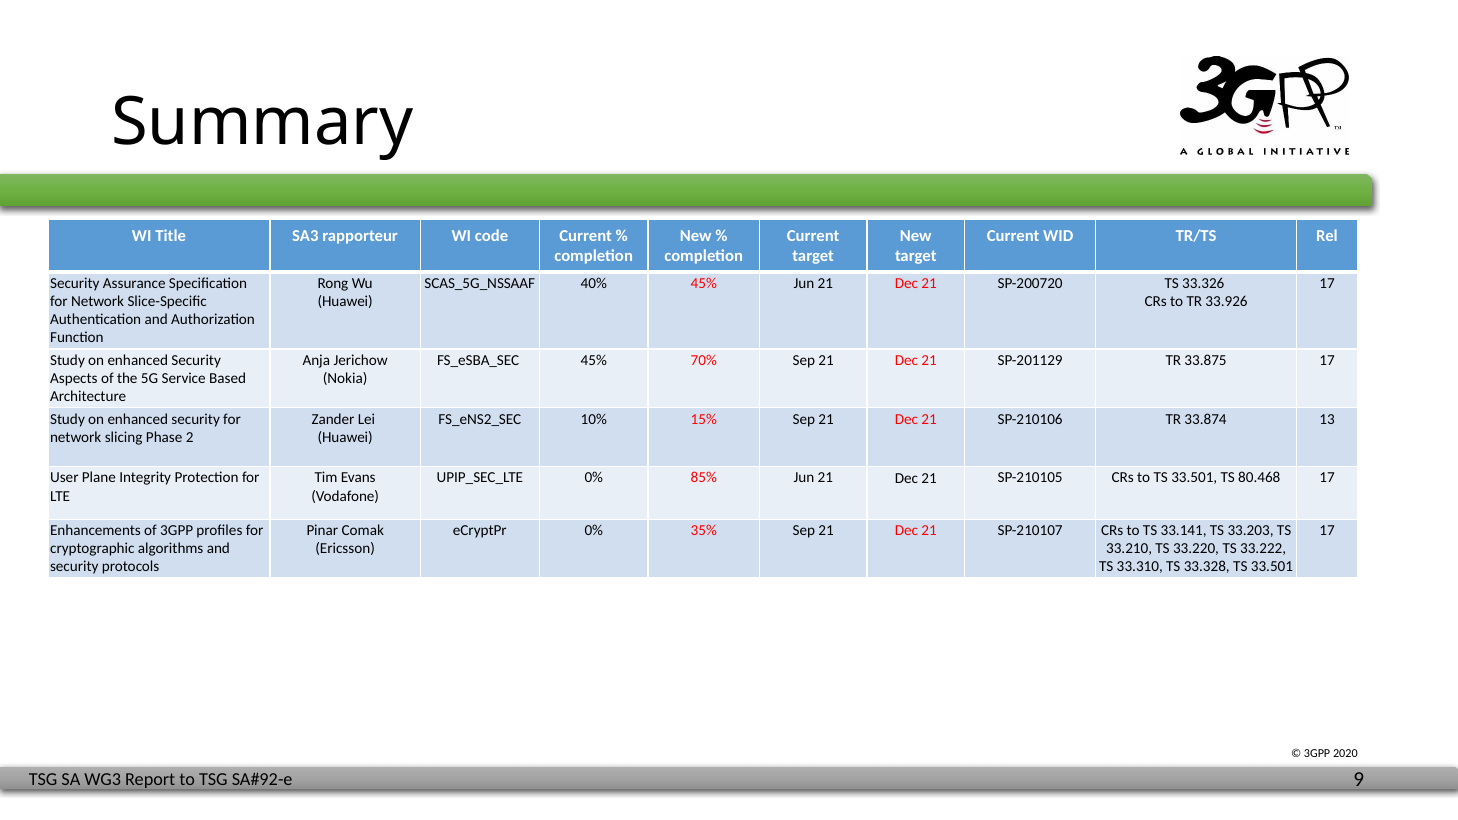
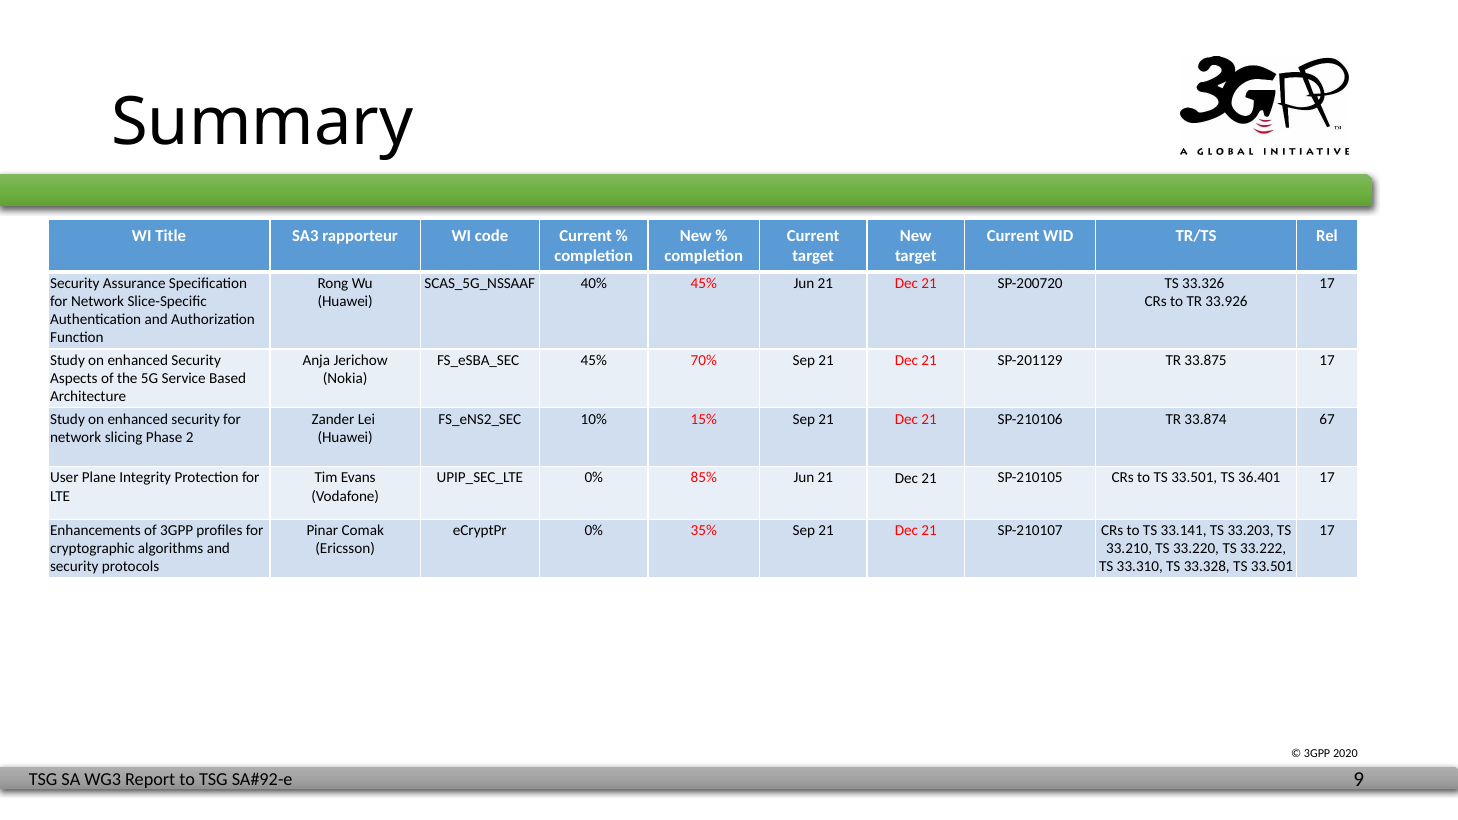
13: 13 -> 67
80.468: 80.468 -> 36.401
